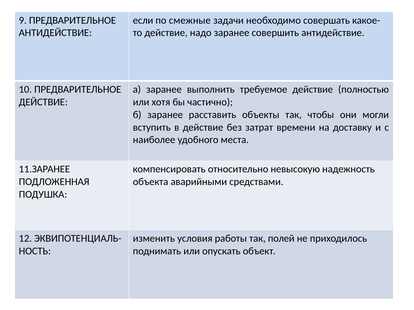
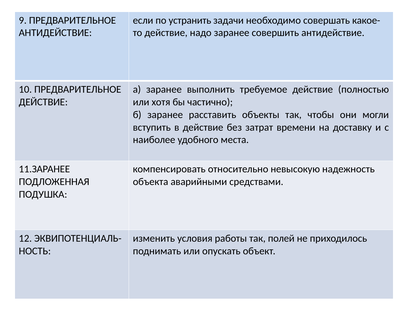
смежные: смежные -> устранить
